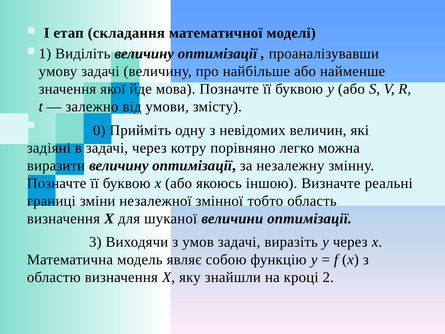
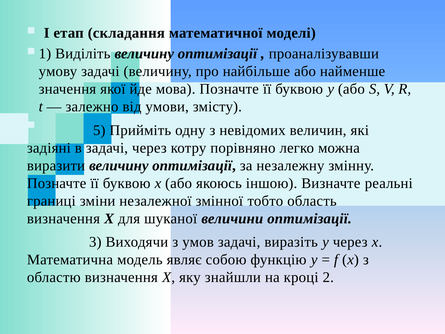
0: 0 -> 5
